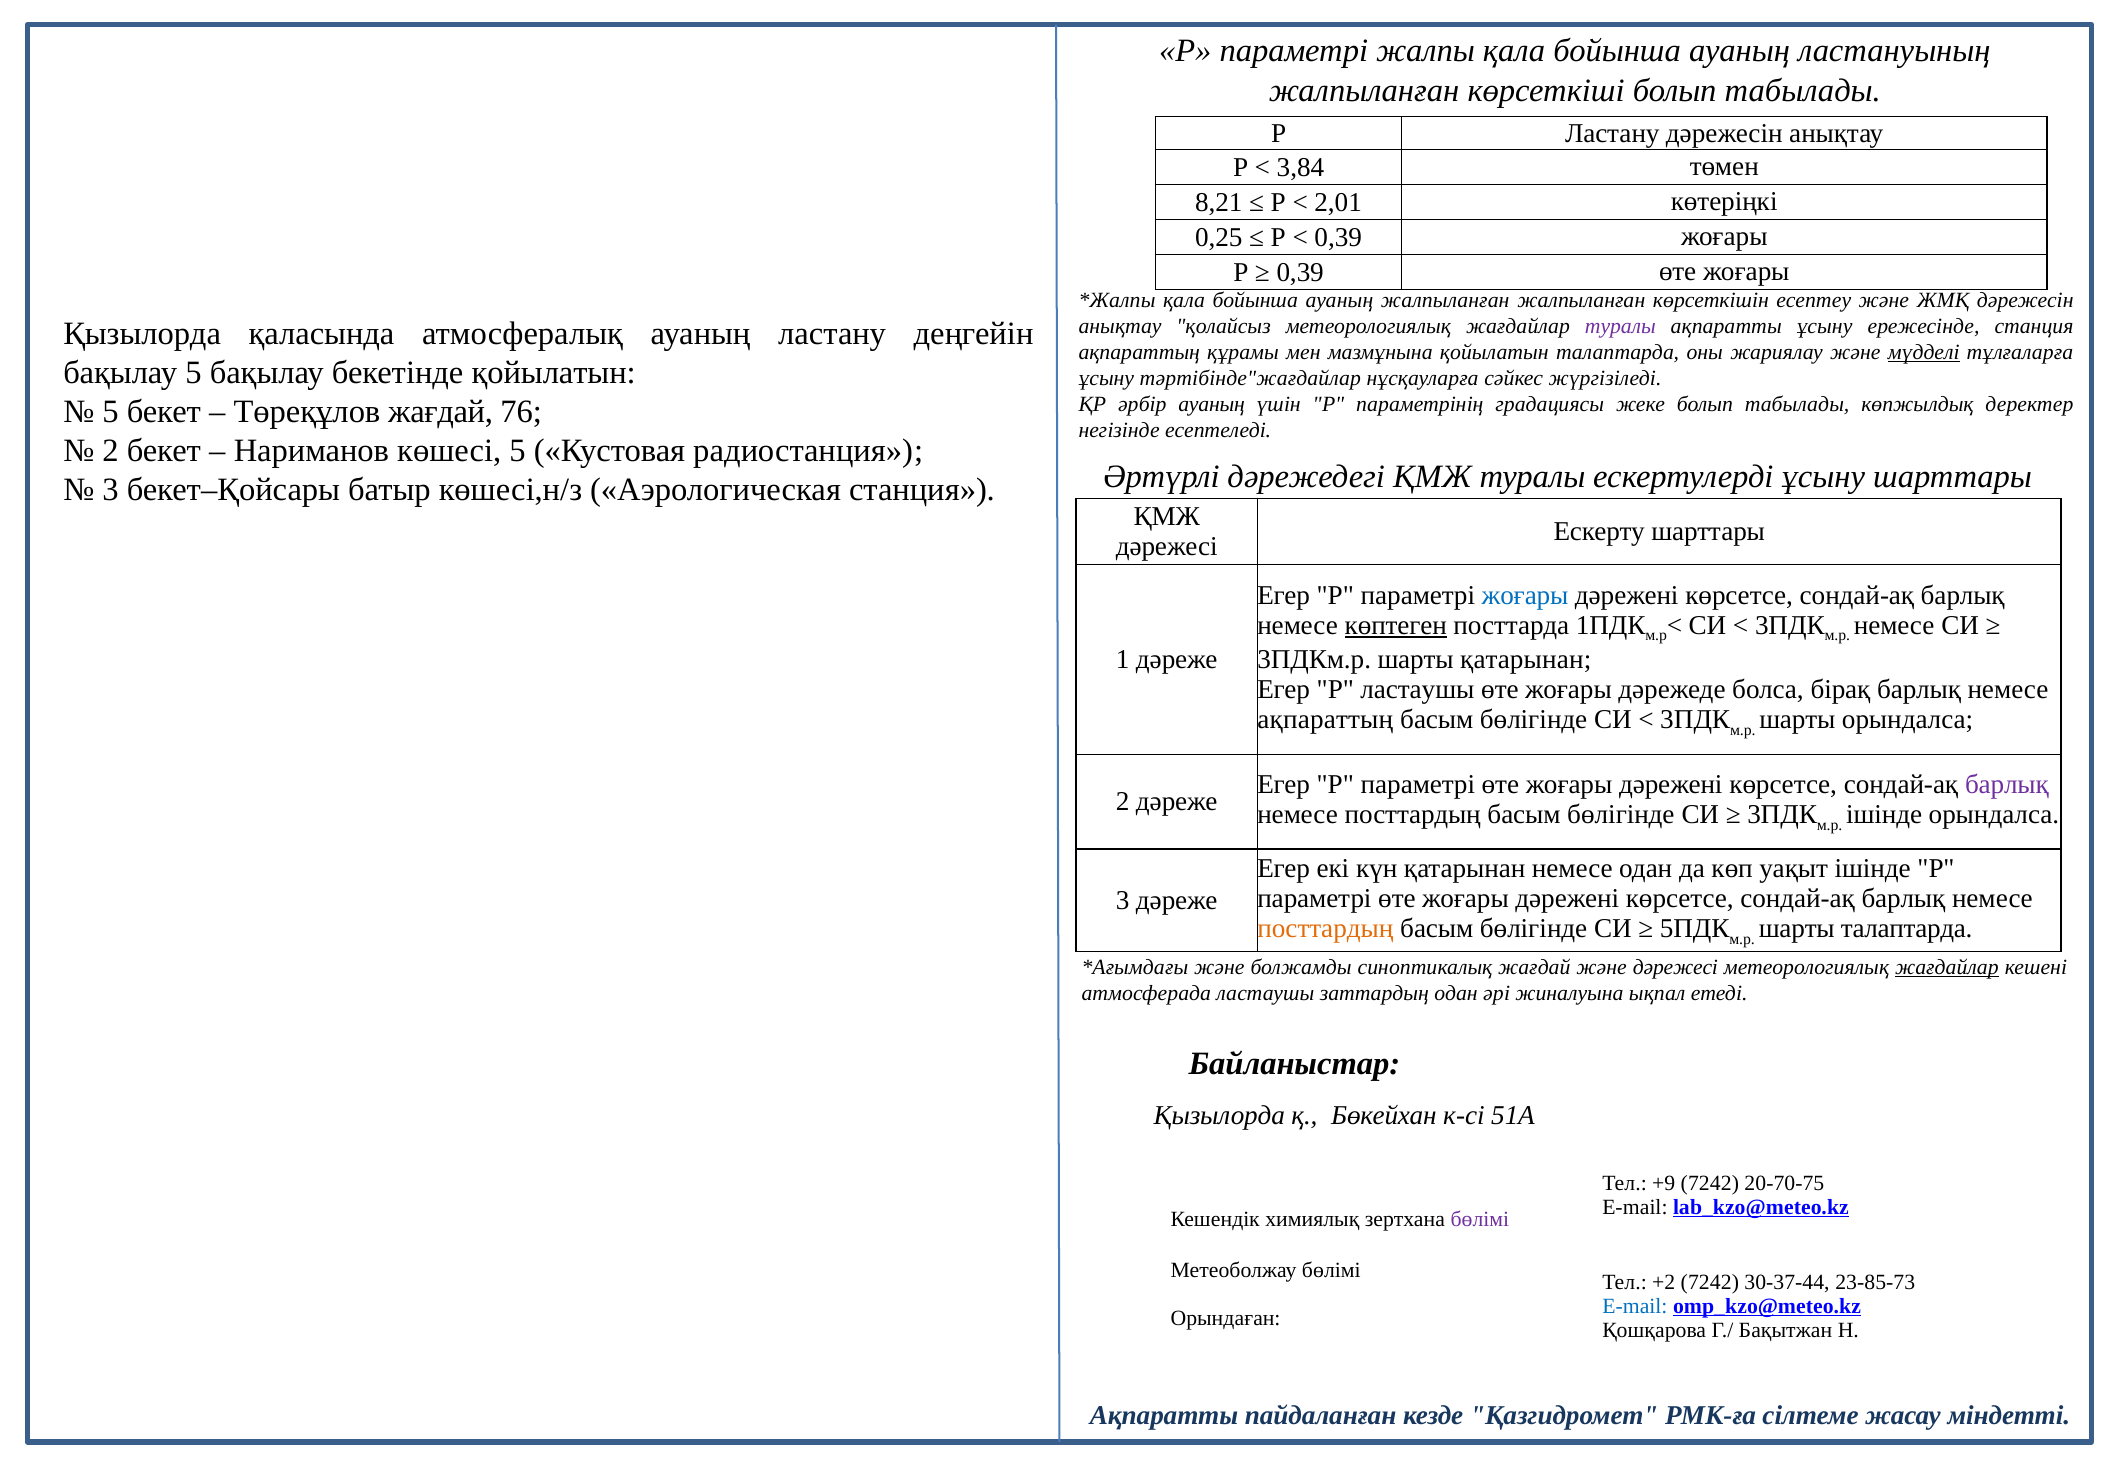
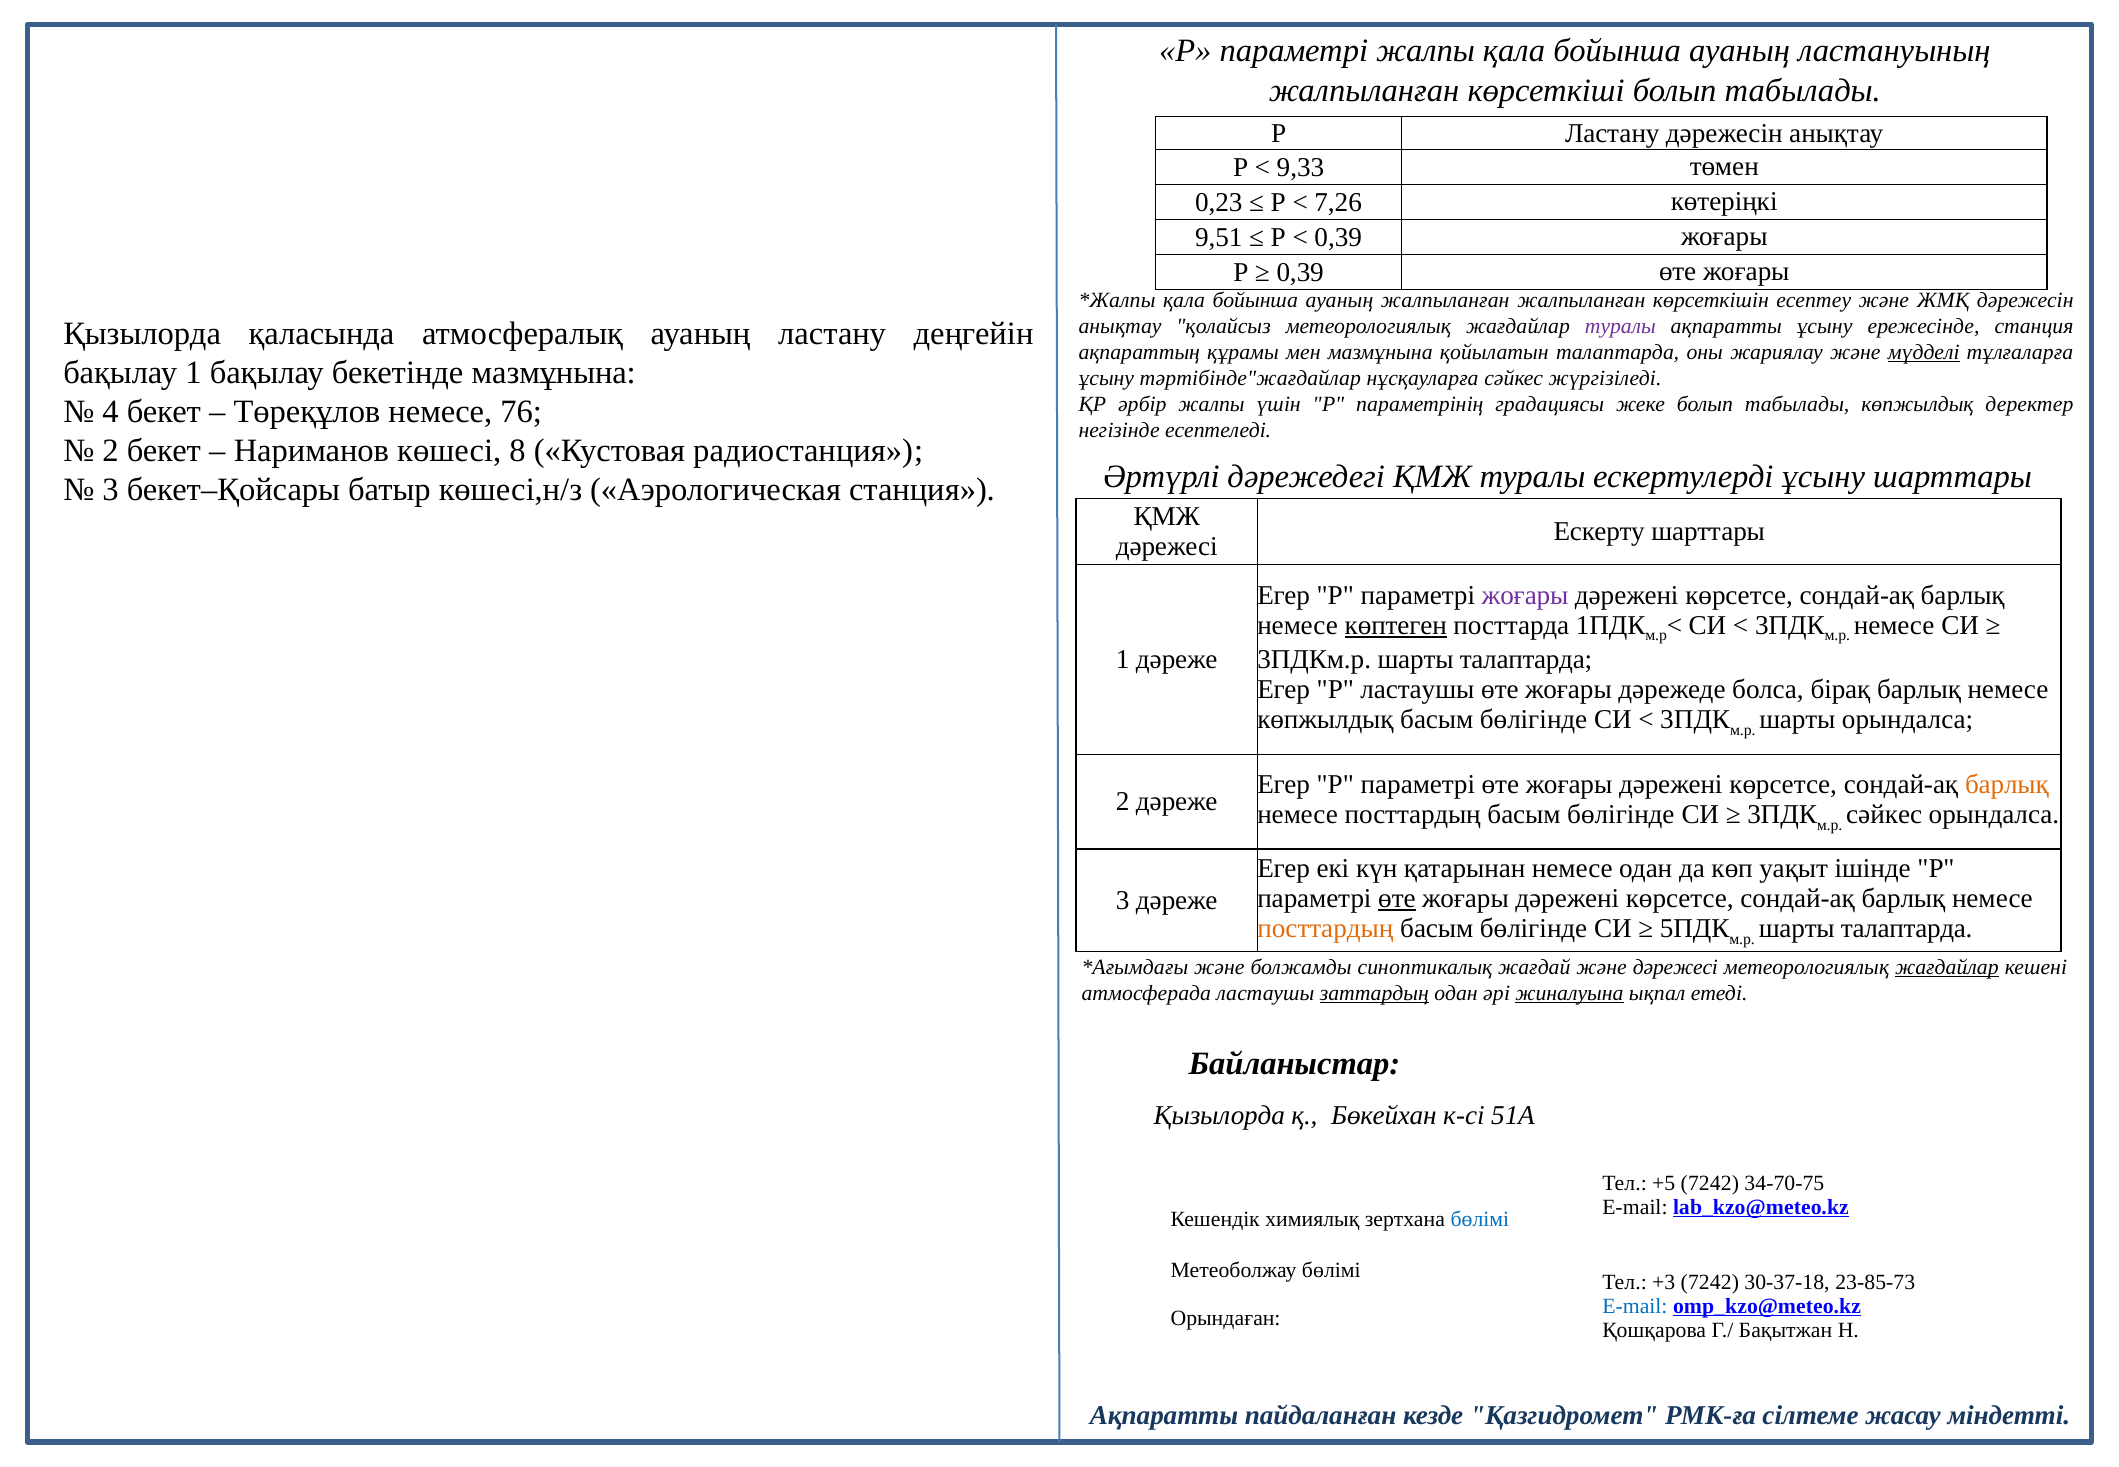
3,84: 3,84 -> 9,33
8,21: 8,21 -> 0,23
2,01: 2,01 -> 7,26
0,25: 0,25 -> 9,51
бақылау 5: 5 -> 1
бекетінде қойылатын: қойылатын -> мазмұнына
әрбір ауаның: ауаның -> жалпы
5 at (111, 412): 5 -> 4
Төреқұлов жағдай: жағдай -> немесе
көшесі 5: 5 -> 8
жоғары at (1525, 595) colour: blue -> purple
3ПДКм.р шарты қатарынан: қатарынан -> талаптарда
ақпараттың at (1325, 719): ақпараттың -> көпжылдық
барлық at (2007, 785) colour: purple -> orange
ішінде at (1884, 815): ішінде -> сәйкес
өте at (1397, 898) underline: none -> present
заттардың underline: none -> present
жиналуына underline: none -> present
+9: +9 -> +5
20-70-75: 20-70-75 -> 34-70-75
бөлімі at (1480, 1219) colour: purple -> blue
+2: +2 -> +3
30-37-44: 30-37-44 -> 30-37-18
